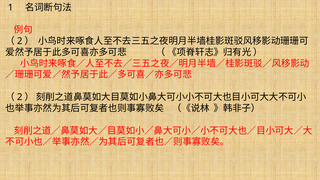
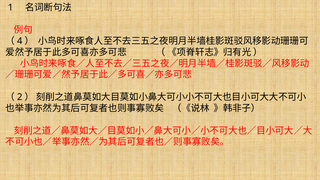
2 at (20, 41): 2 -> 4
